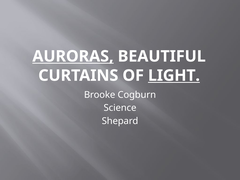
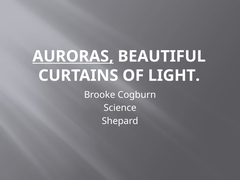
LIGHT underline: present -> none
